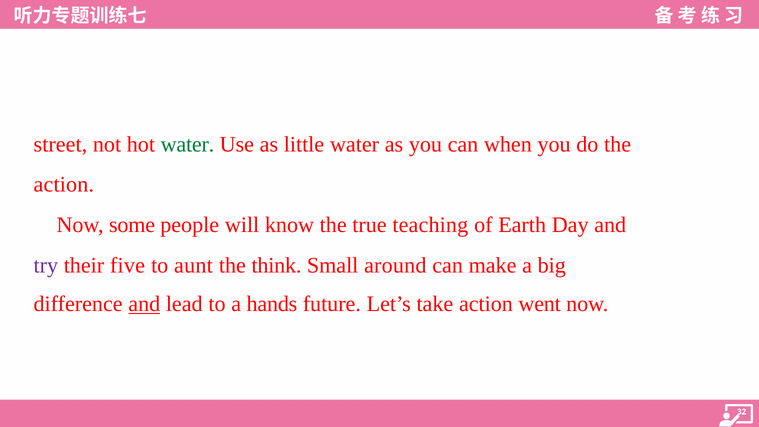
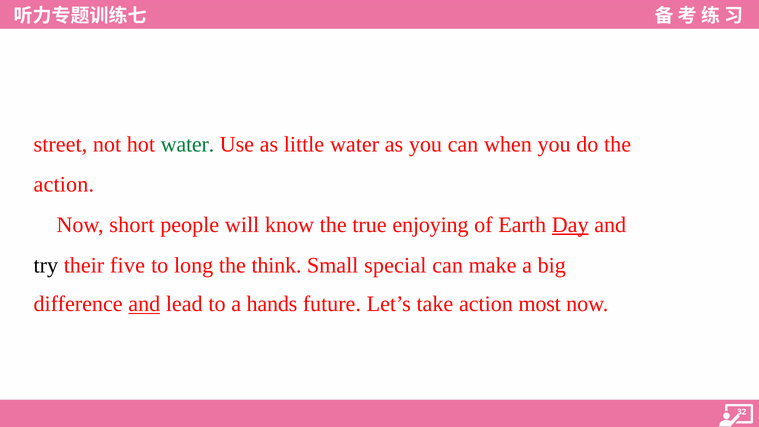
some: some -> short
teaching: teaching -> enjoying
Day underline: none -> present
try colour: purple -> black
aunt: aunt -> long
around: around -> special
went: went -> most
